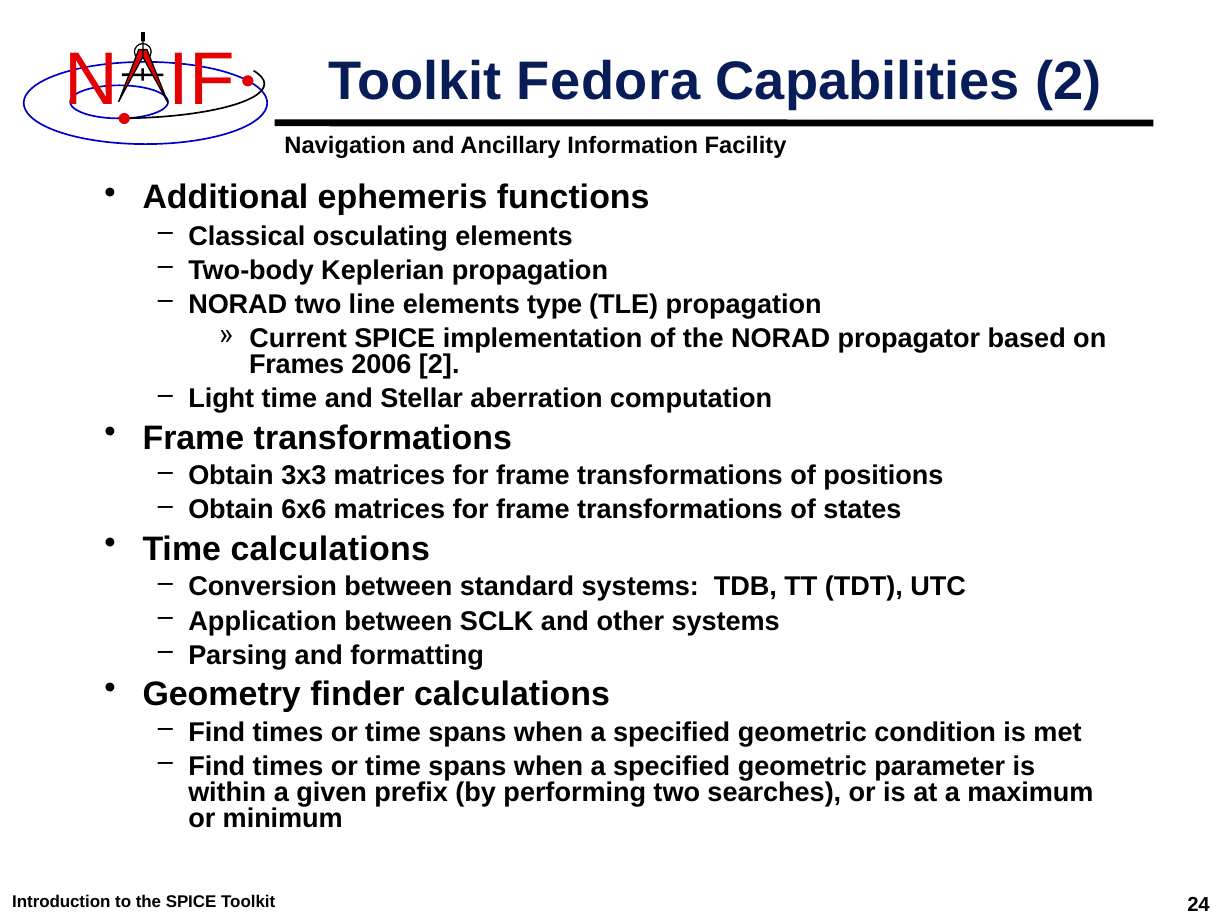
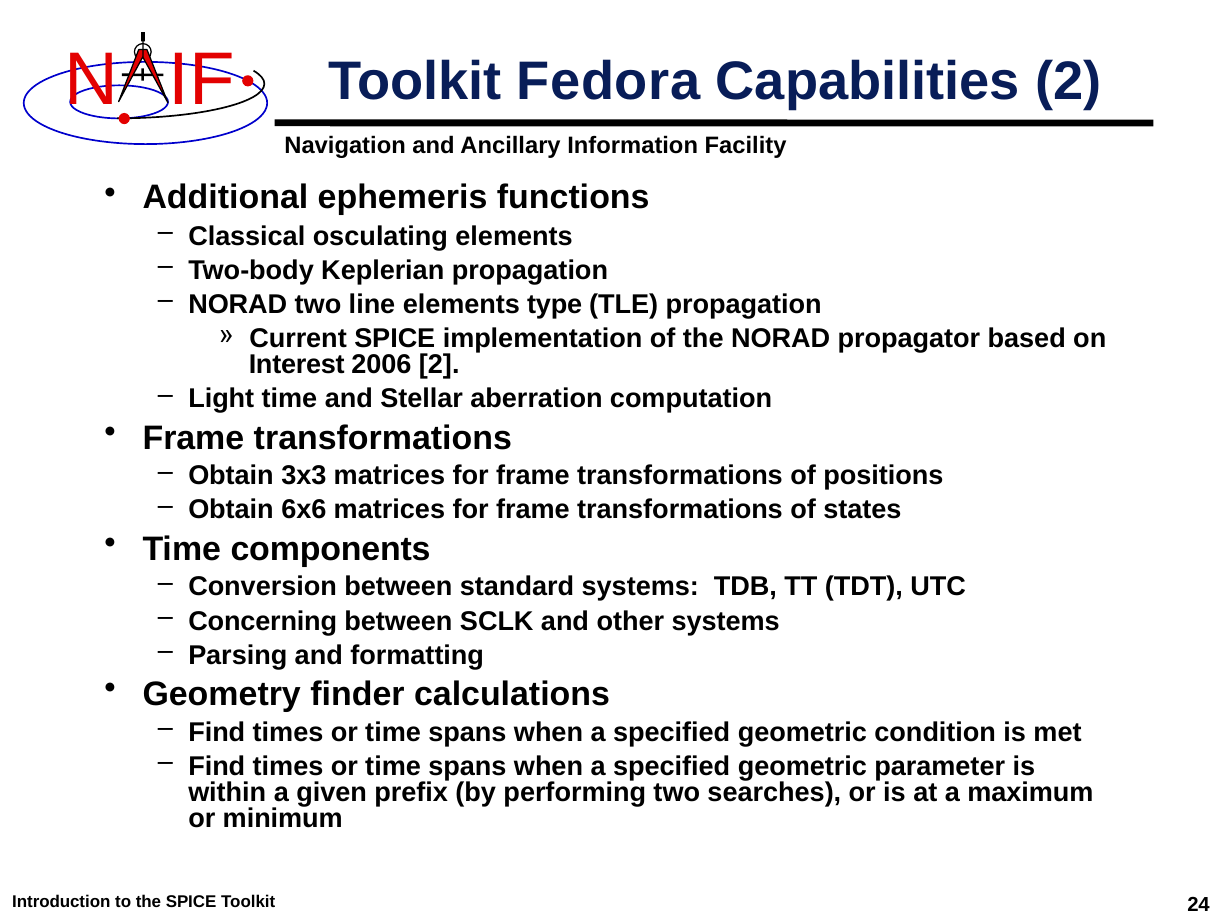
Frames: Frames -> Interest
Time calculations: calculations -> components
Application: Application -> Concerning
